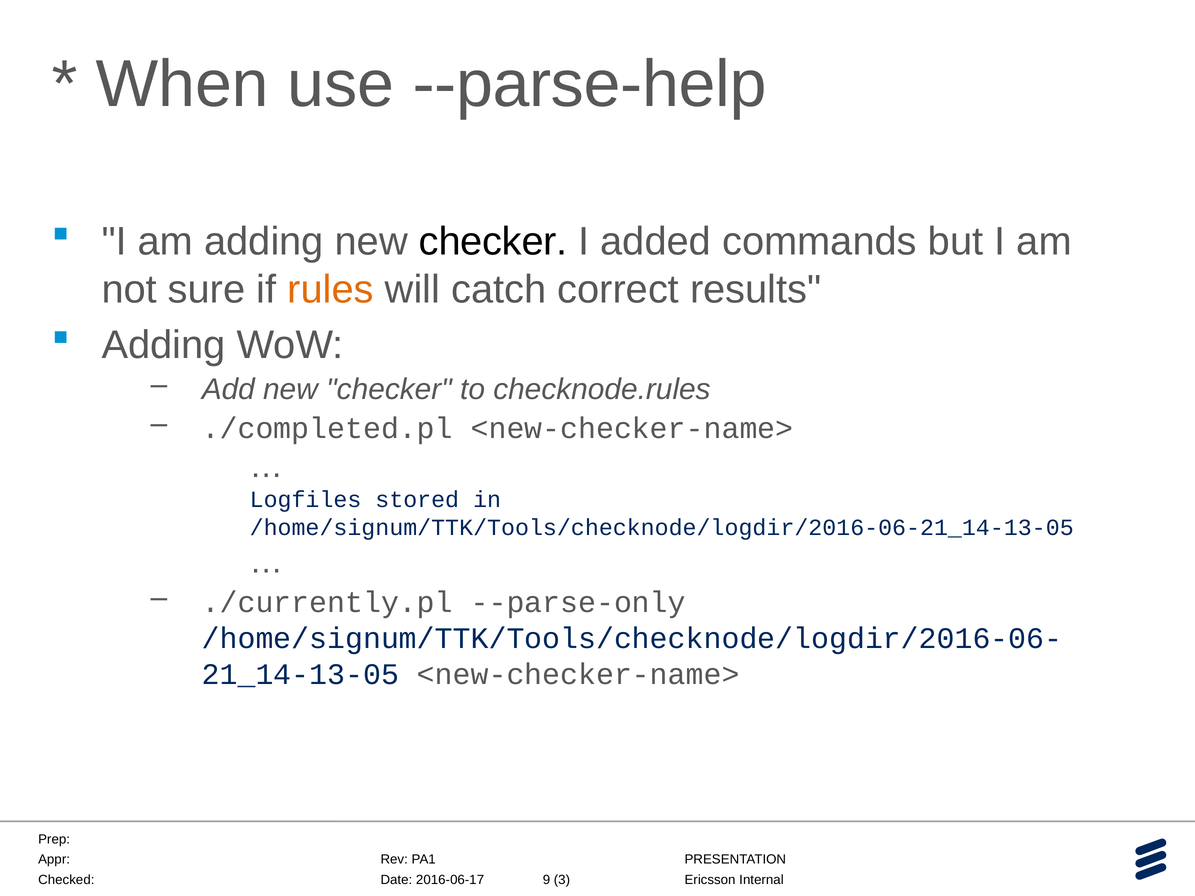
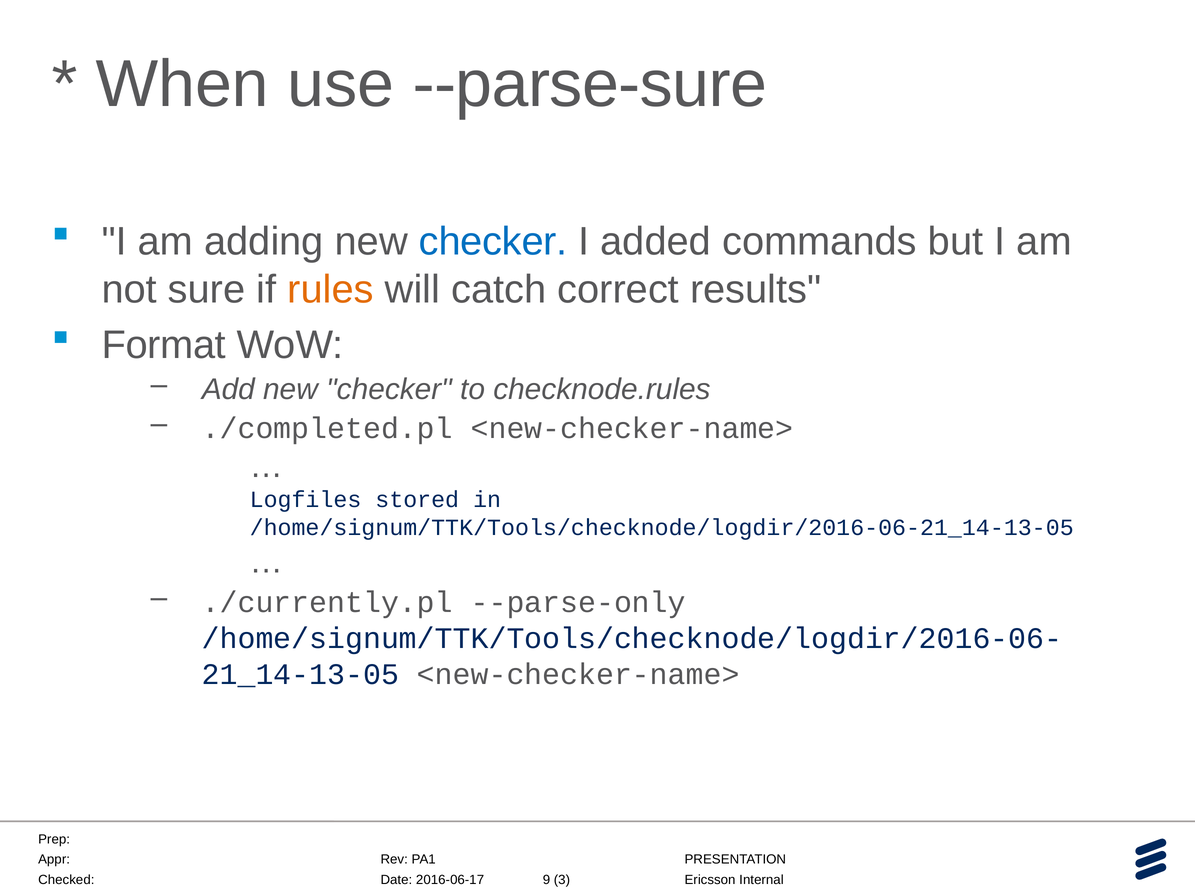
--parse-help: --parse-help -> --parse-sure
checker at (493, 242) colour: black -> blue
Adding at (164, 345): Adding -> Format
